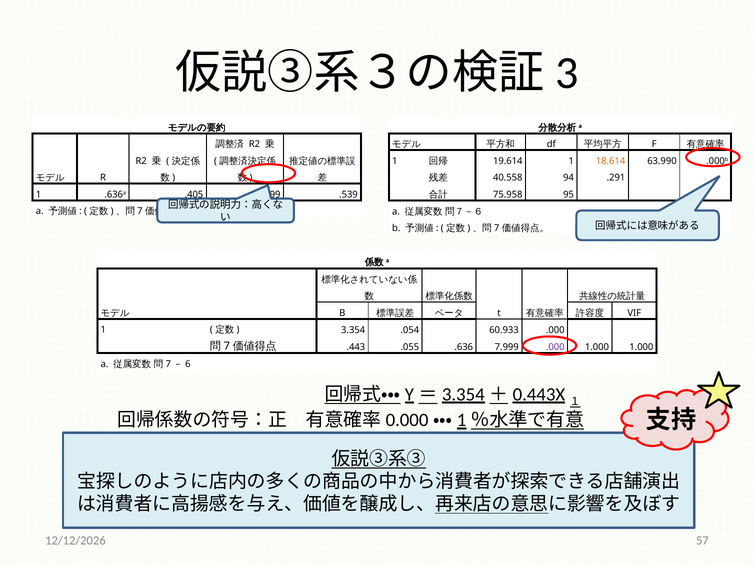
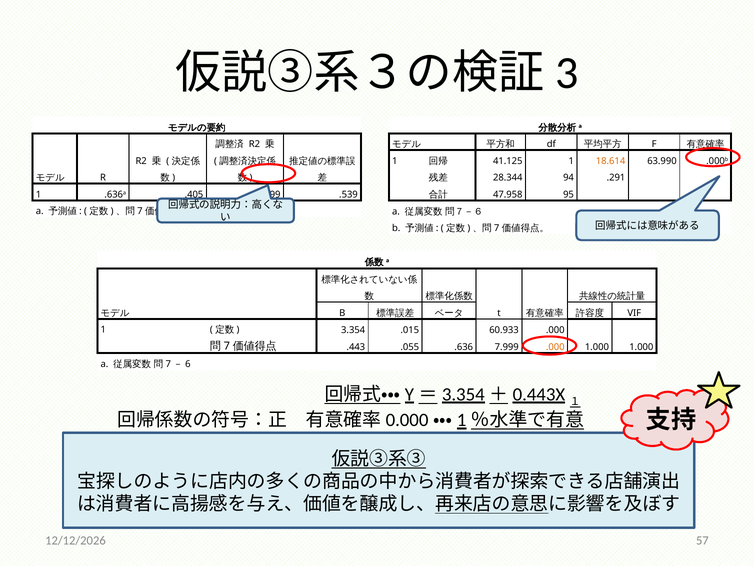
19.614: 19.614 -> 41.125
40.558: 40.558 -> 28.344
75.958: 75.958 -> 47.958
.054: .054 -> .015
.000 at (555, 347) colour: purple -> orange
